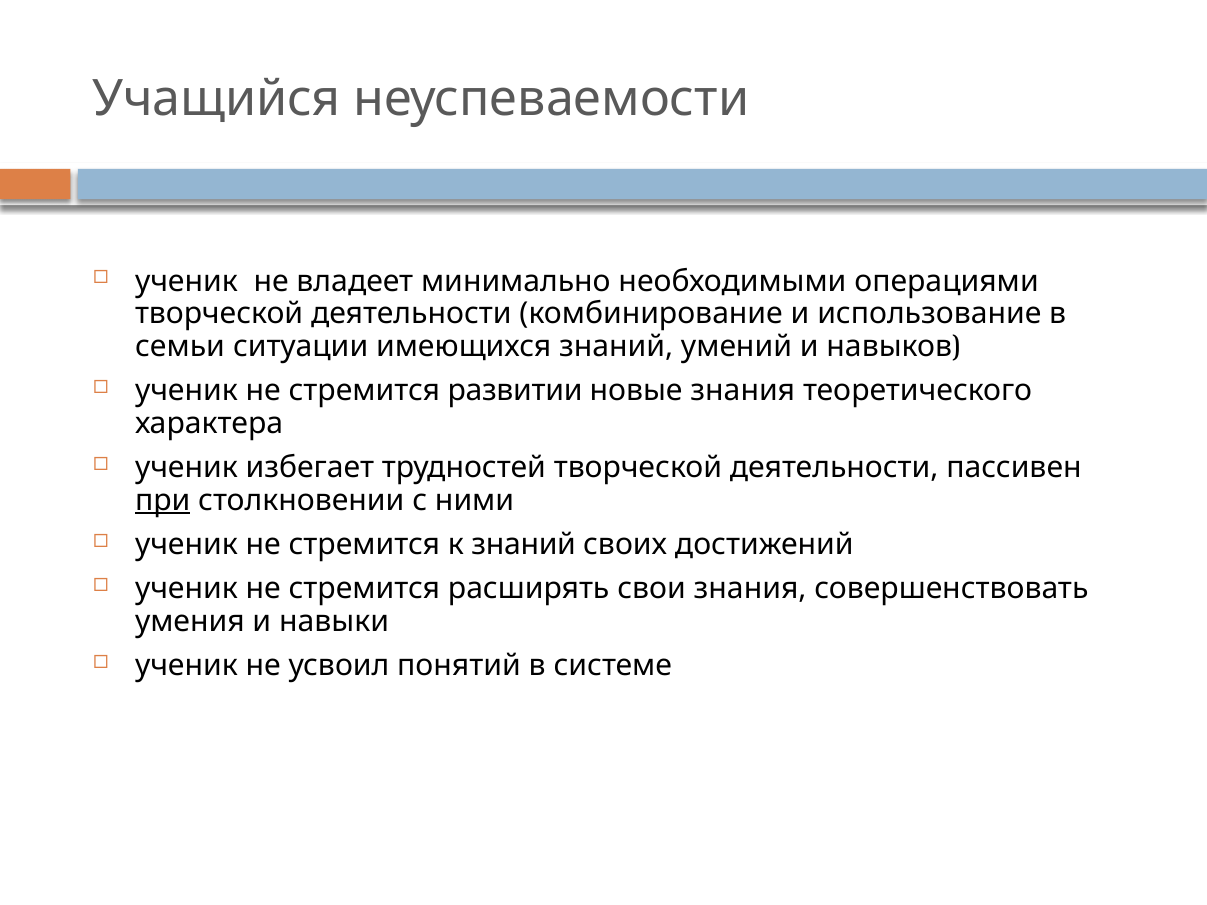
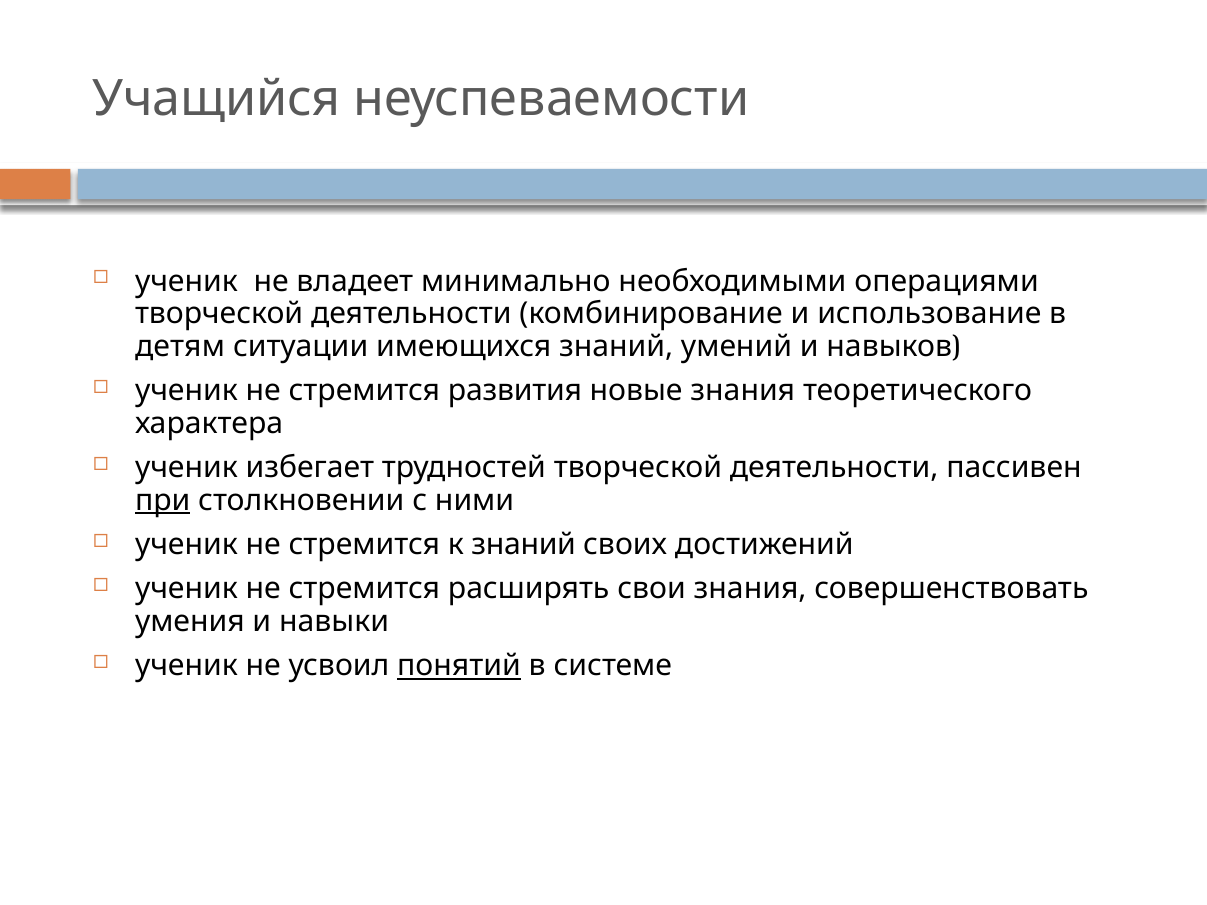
семьи: семьи -> детям
развитии: развитии -> развития
понятий underline: none -> present
